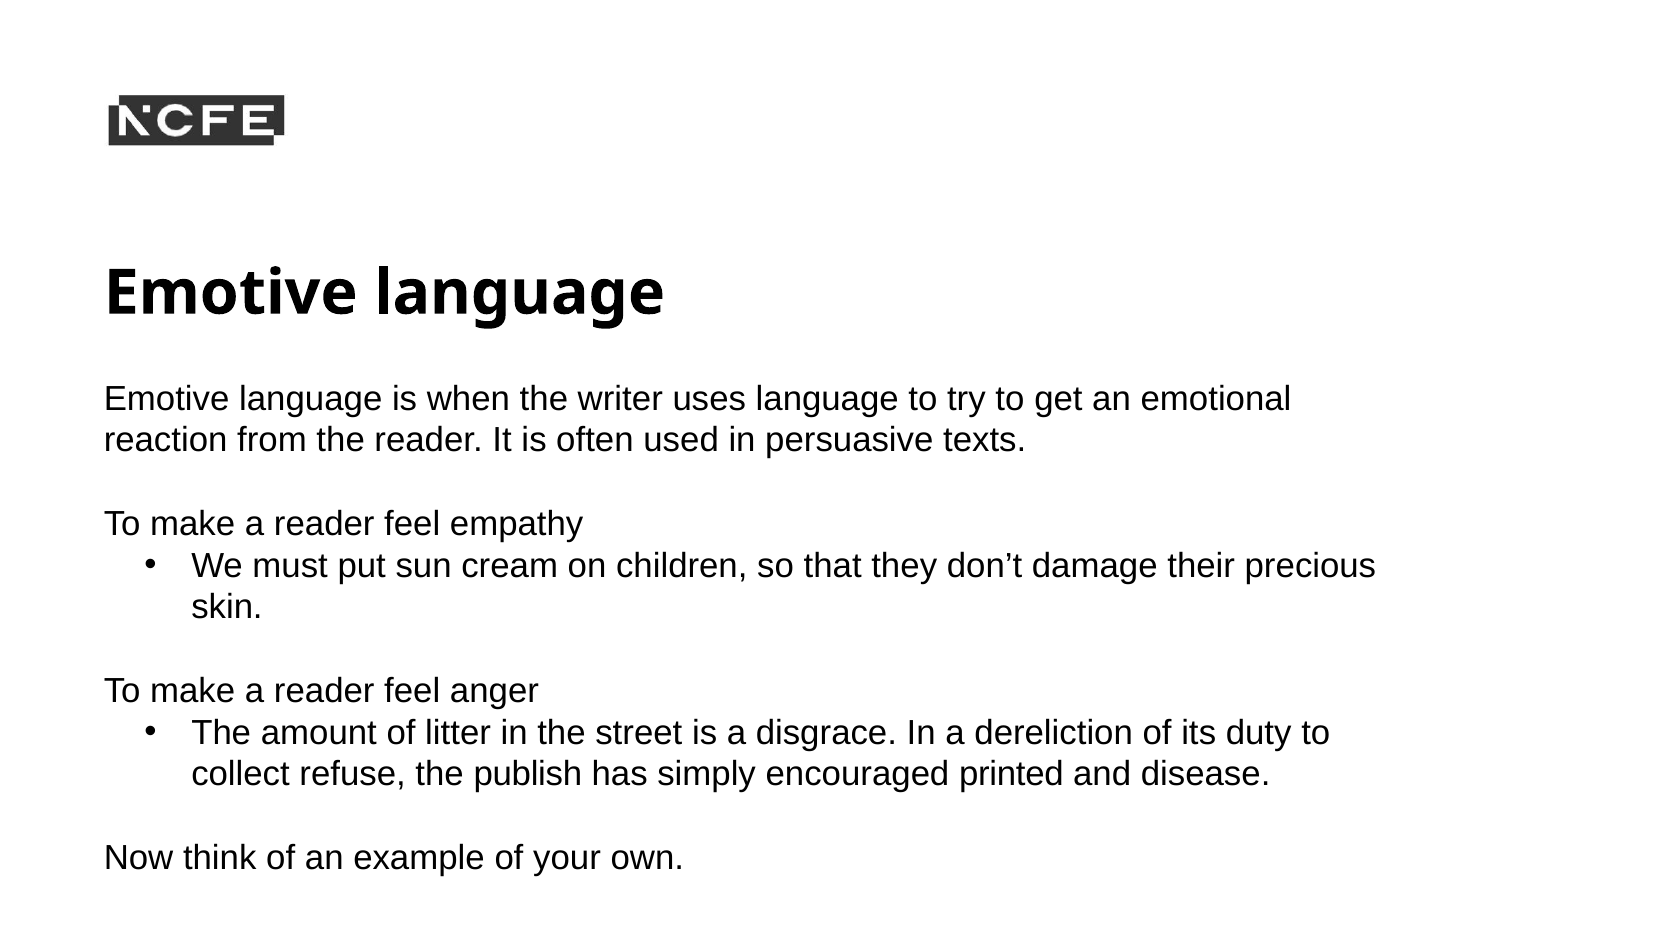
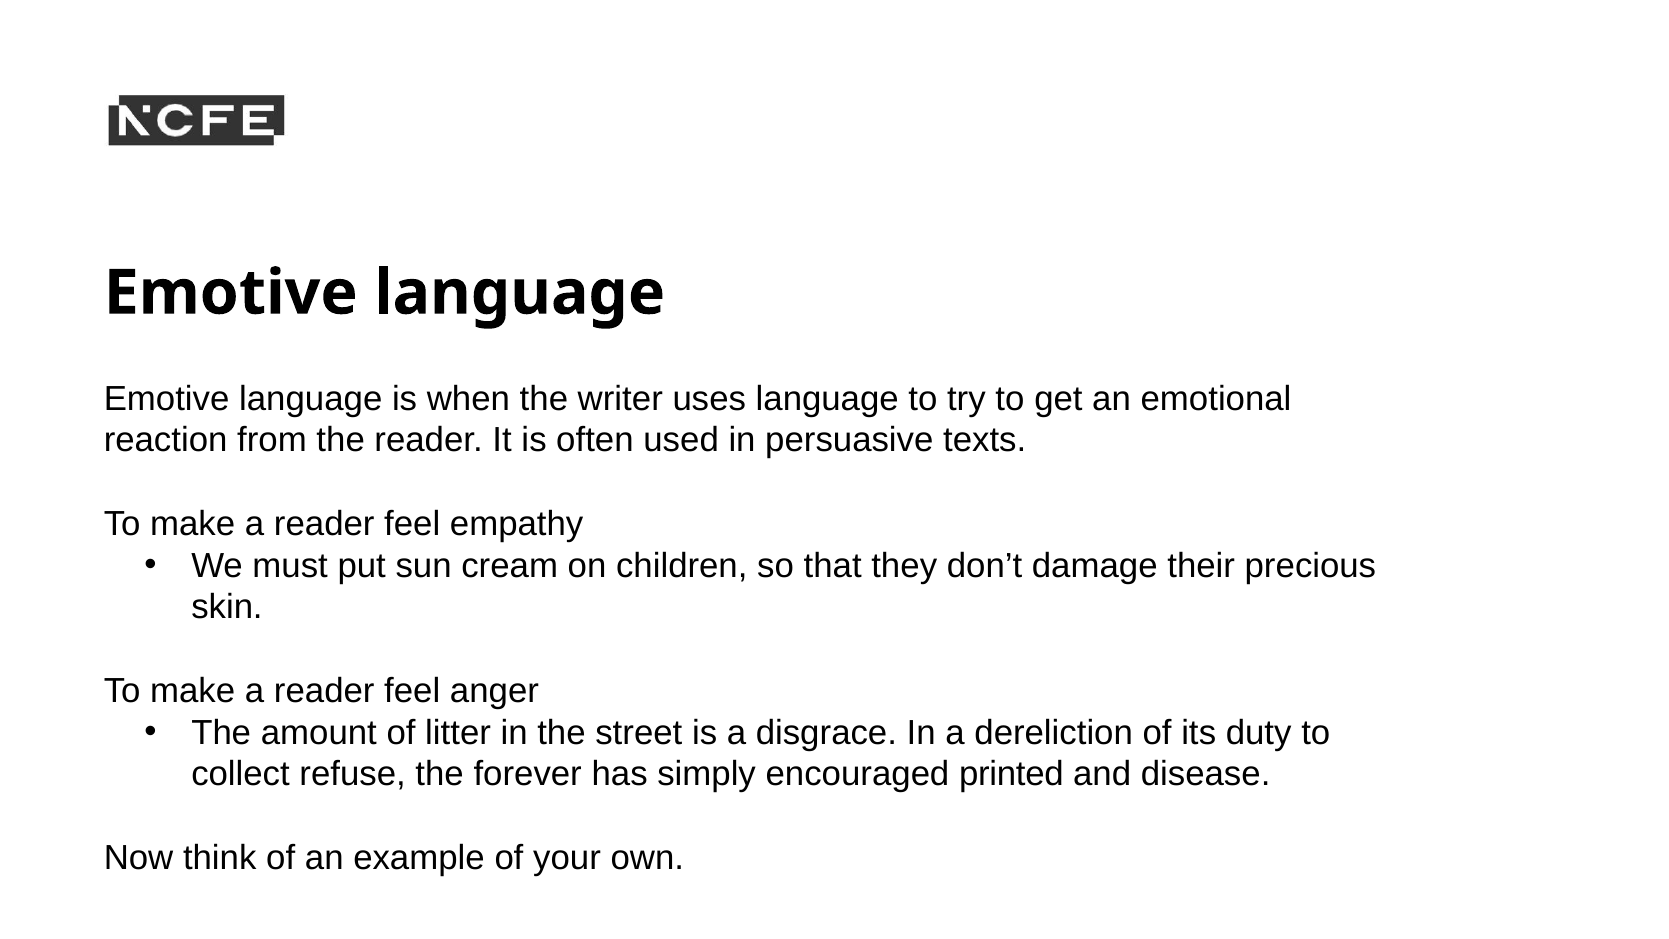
publish: publish -> forever
